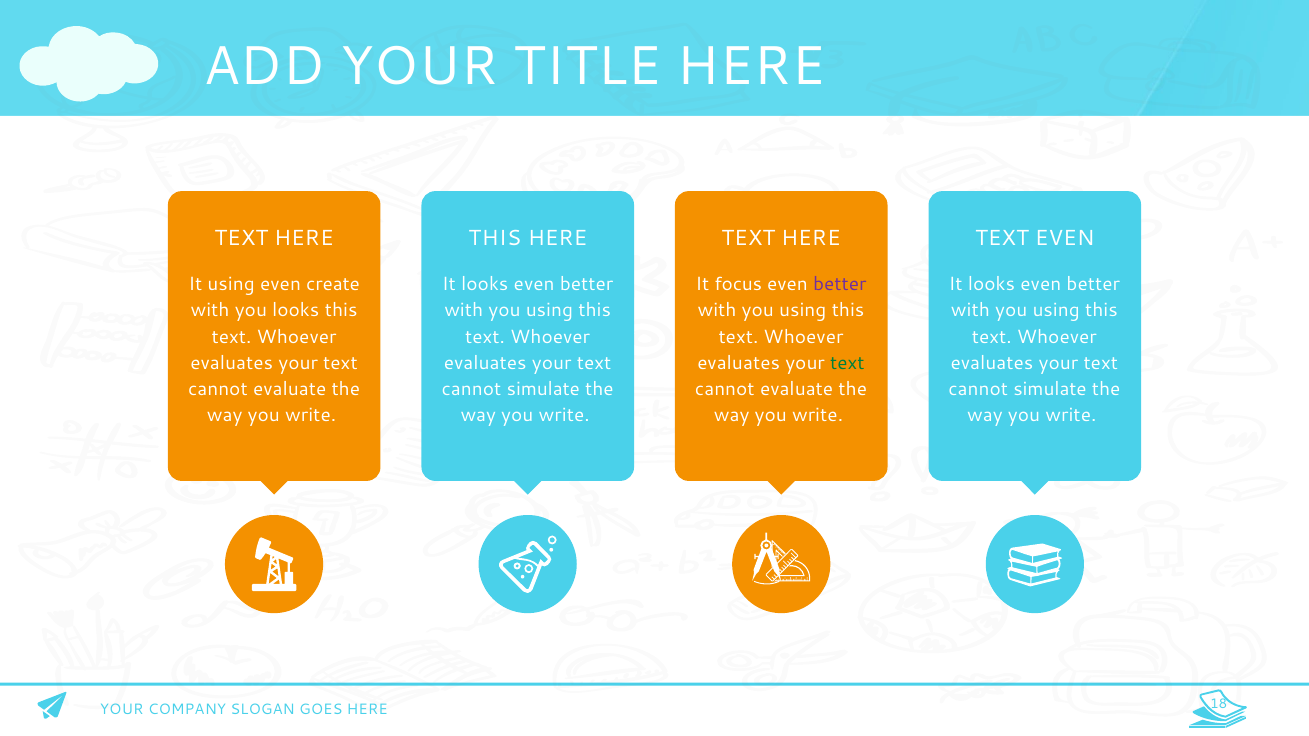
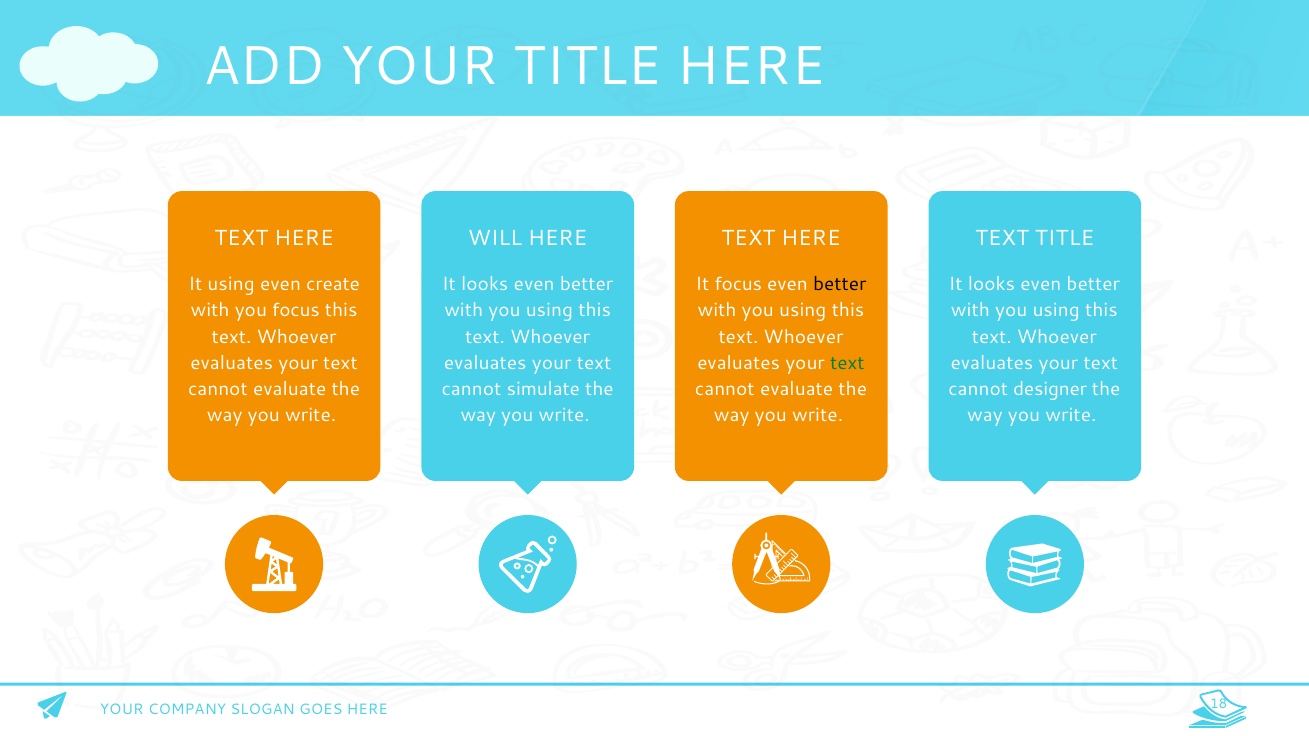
HERE THIS: THIS -> WILL
TEXT EVEN: EVEN -> TITLE
better at (840, 285) colour: purple -> black
you looks: looks -> focus
simulate at (1050, 389): simulate -> designer
